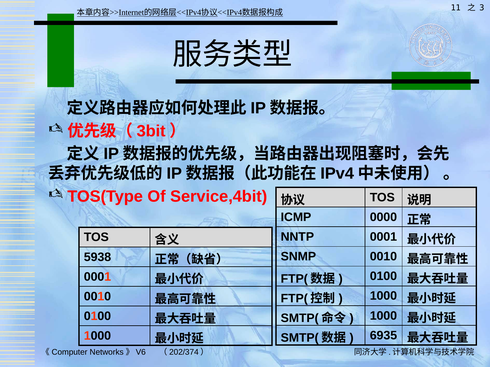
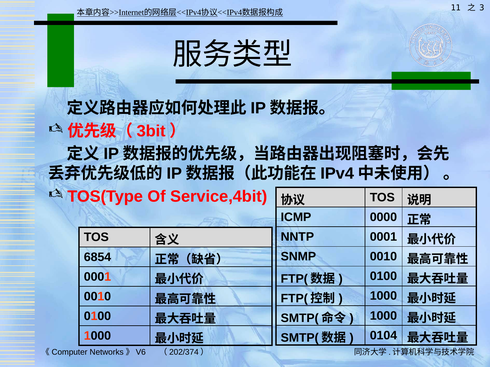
5938: 5938 -> 6854
6935: 6935 -> 0104
